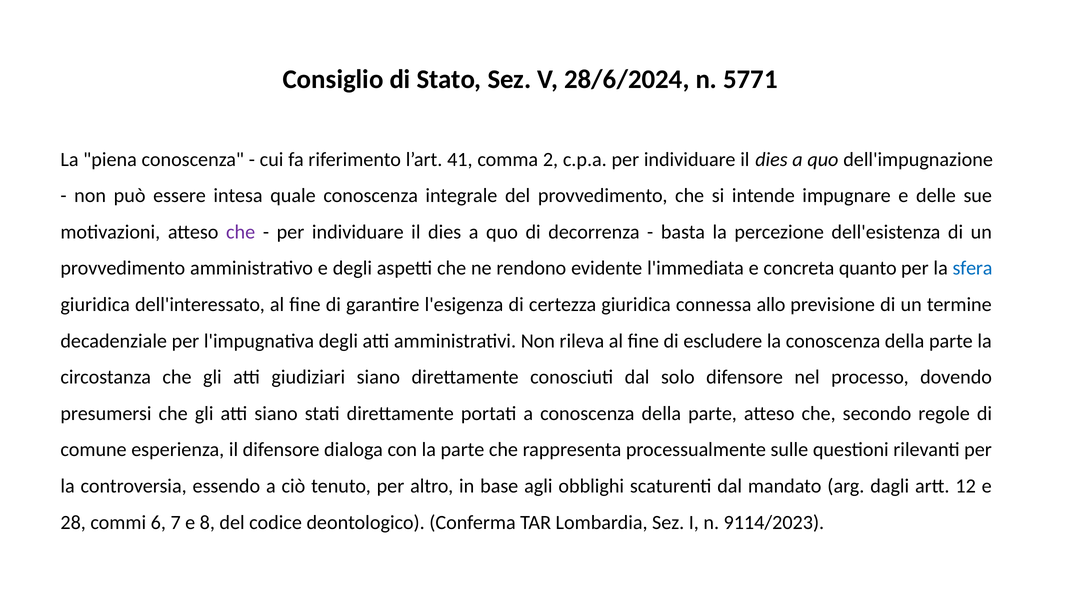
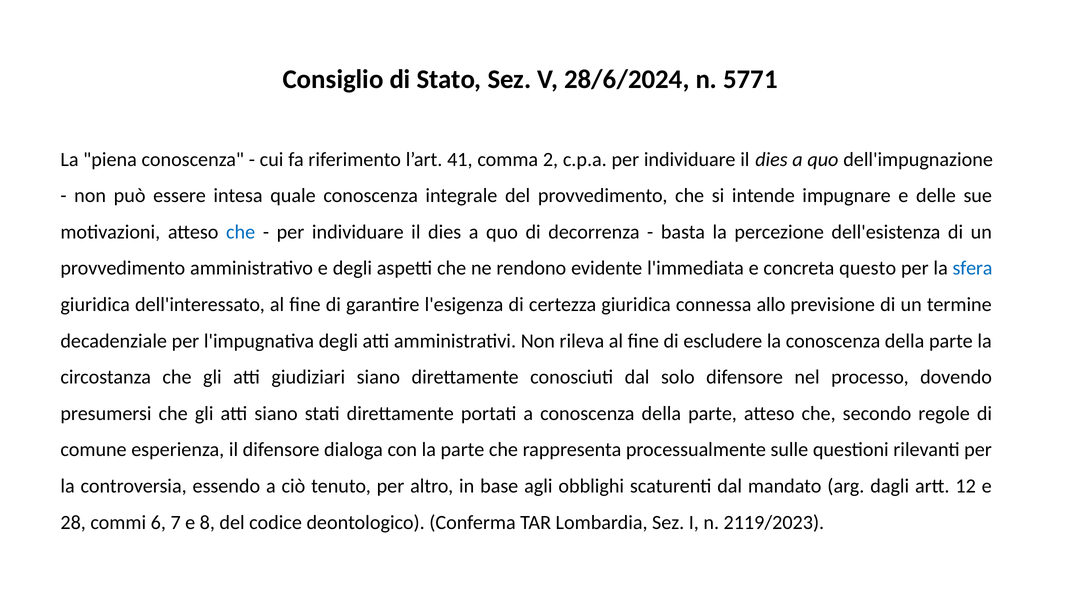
che at (241, 232) colour: purple -> blue
quanto: quanto -> questo
9114/2023: 9114/2023 -> 2119/2023
